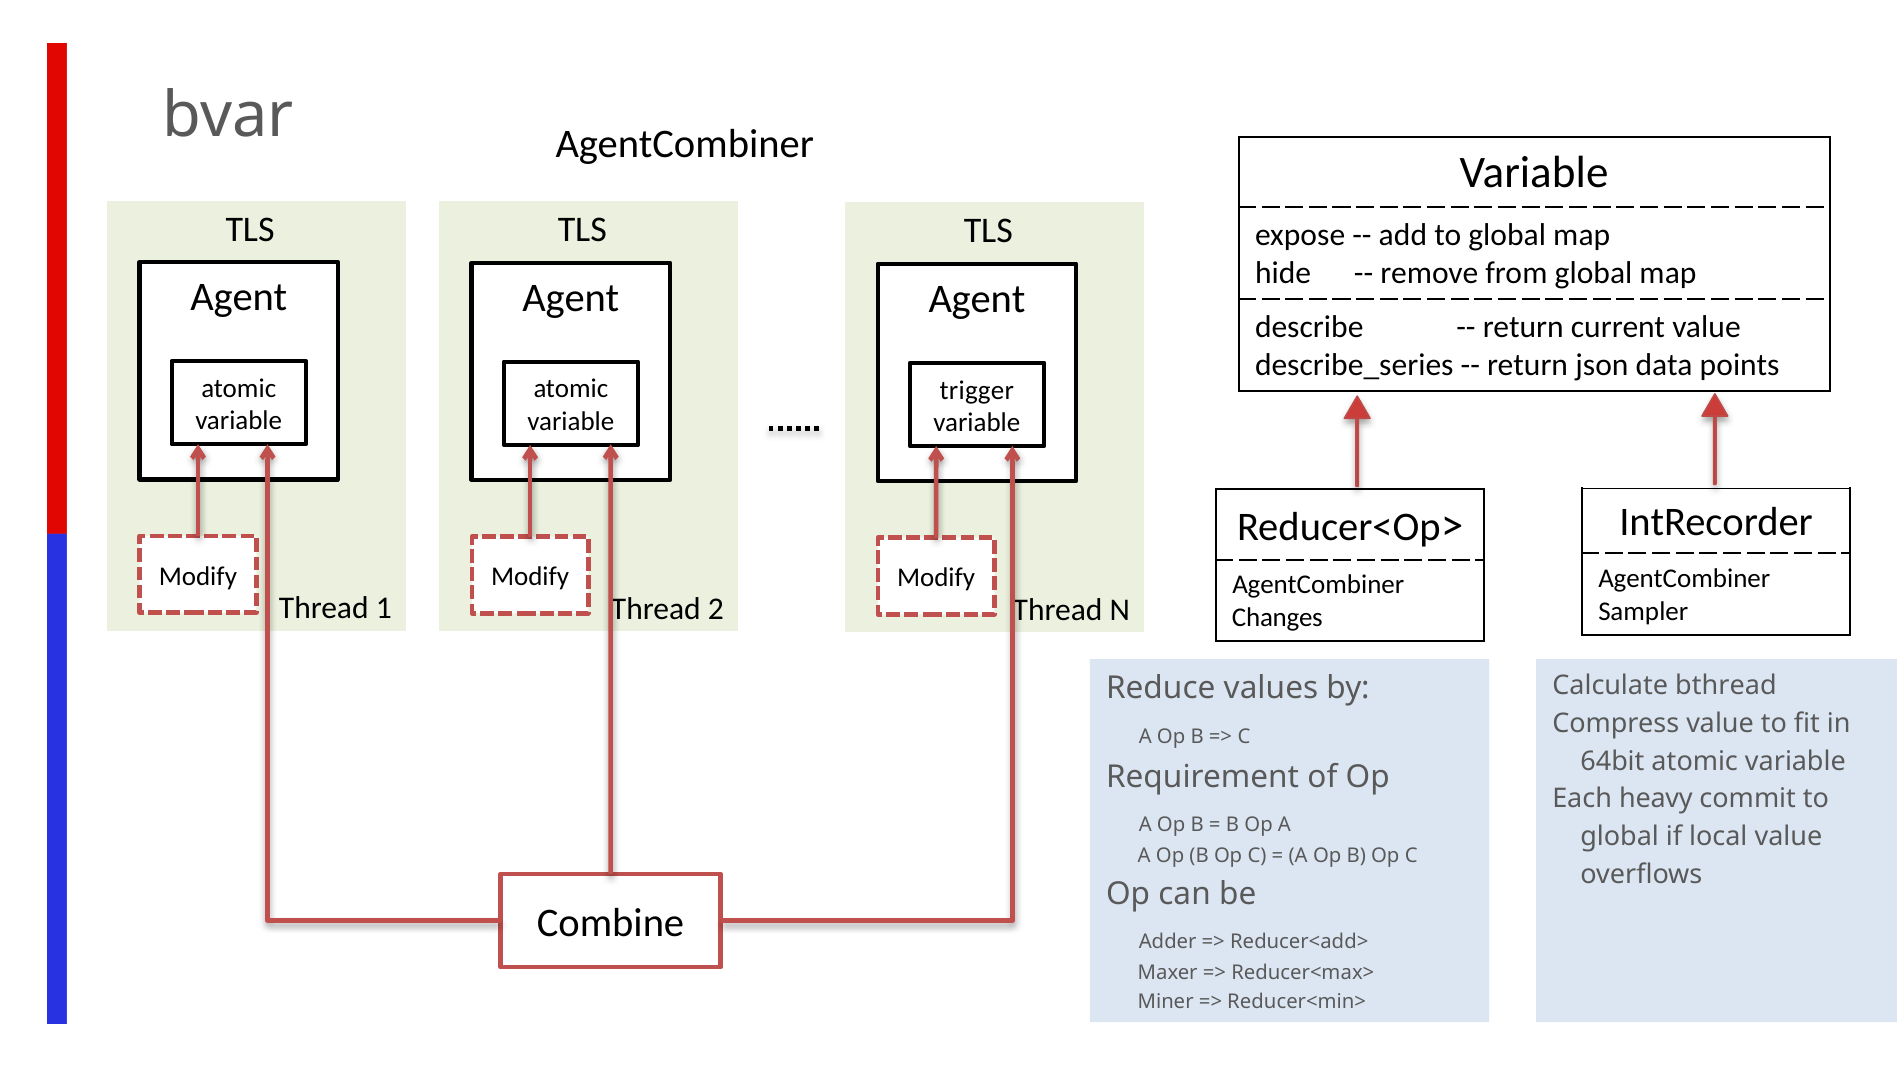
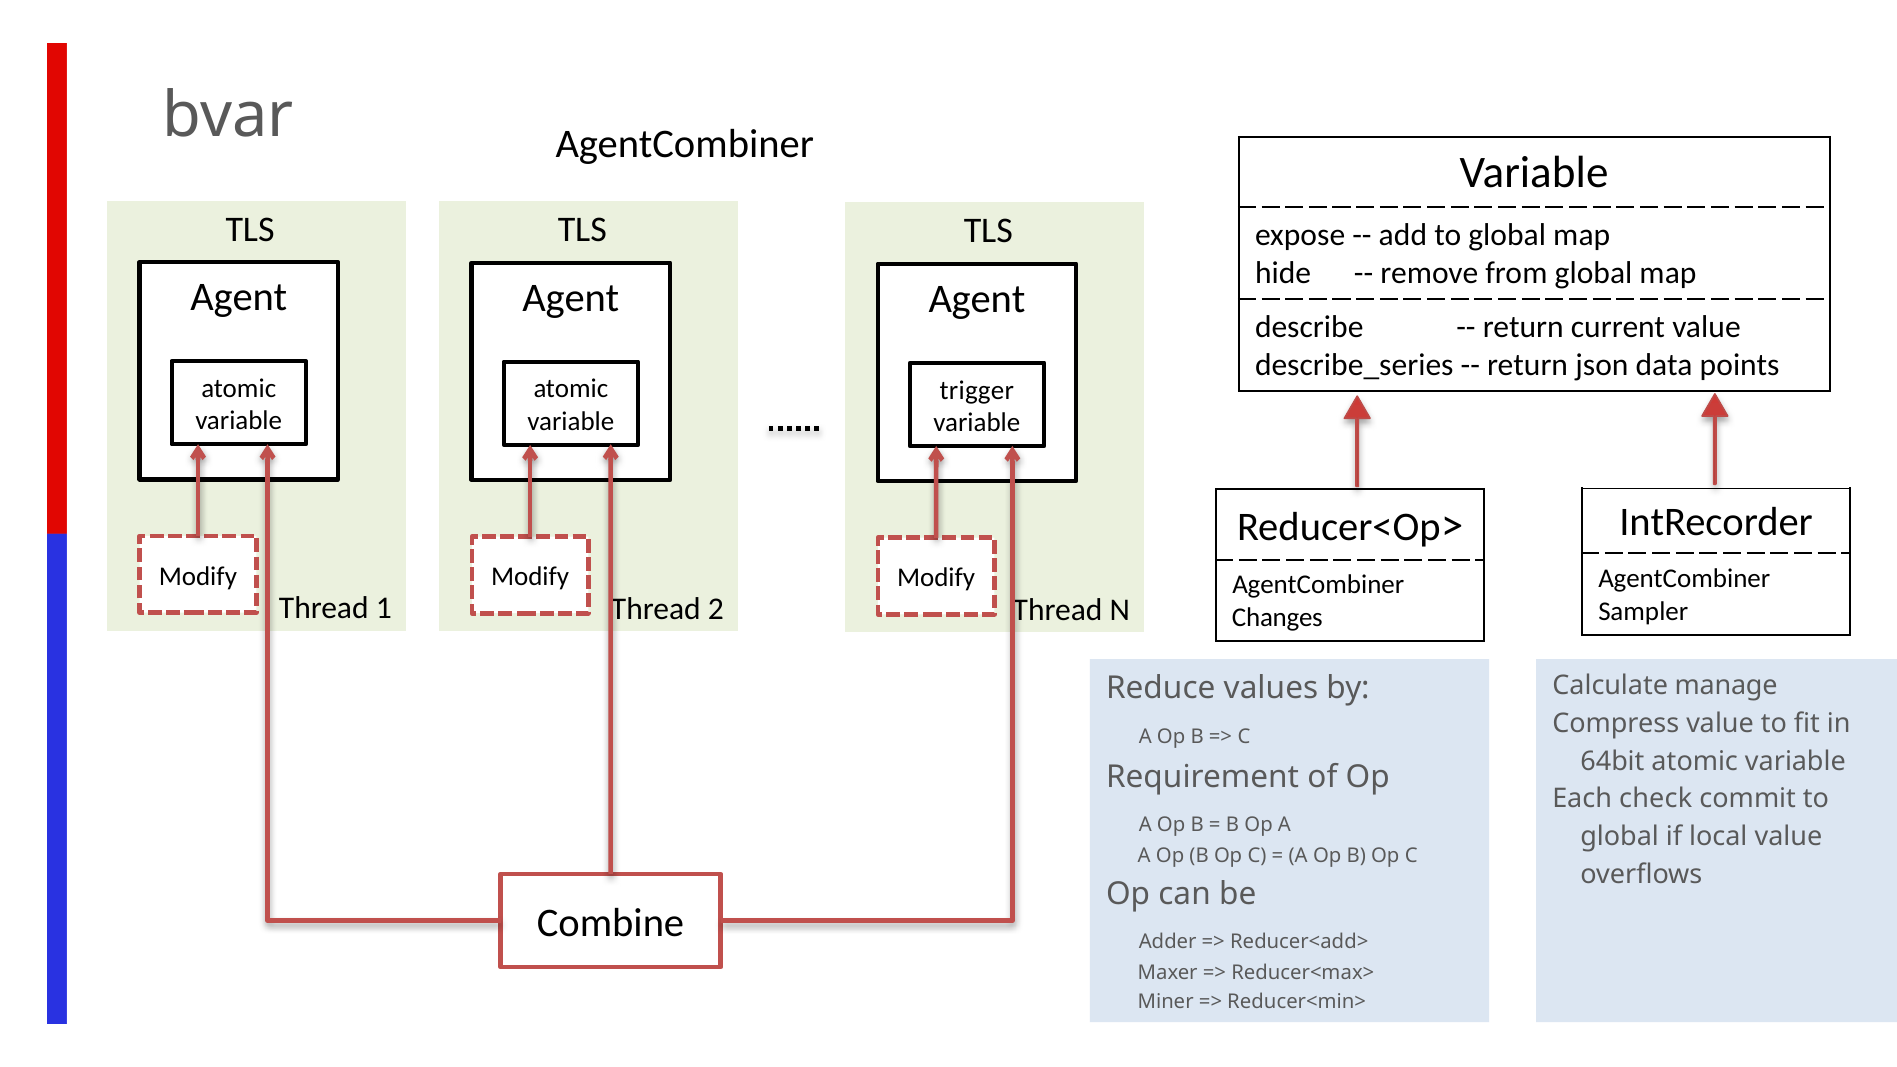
bthread: bthread -> manage
heavy: heavy -> check
